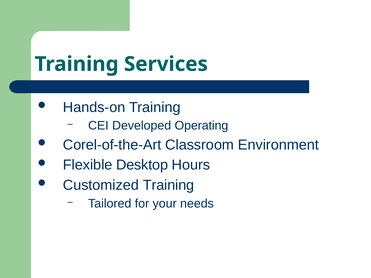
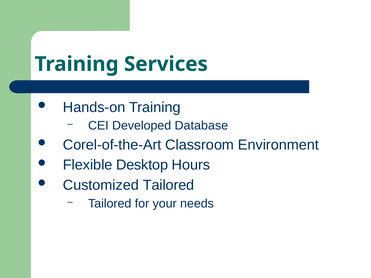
Operating: Operating -> Database
Customized Training: Training -> Tailored
